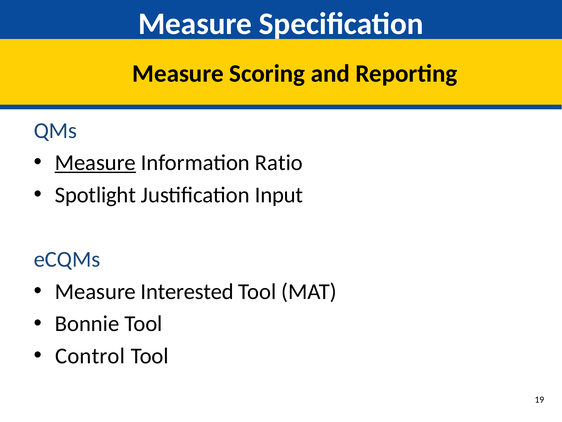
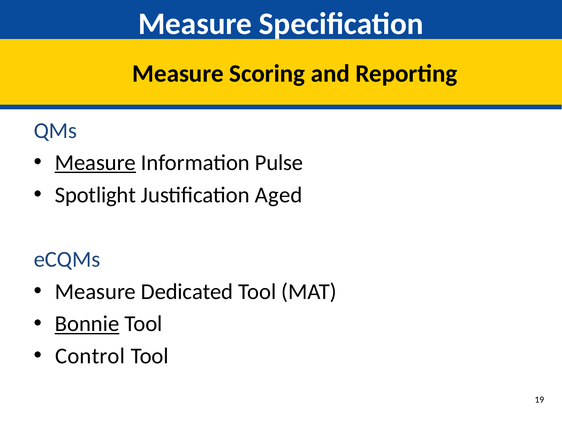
Ratio: Ratio -> Pulse
Input: Input -> Aged
Interested: Interested -> Dedicated
Bonnie underline: none -> present
